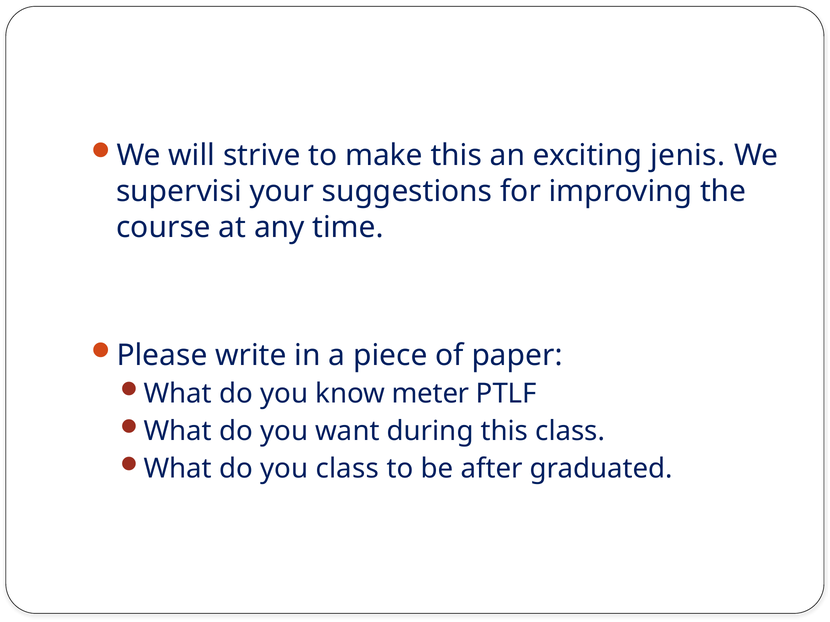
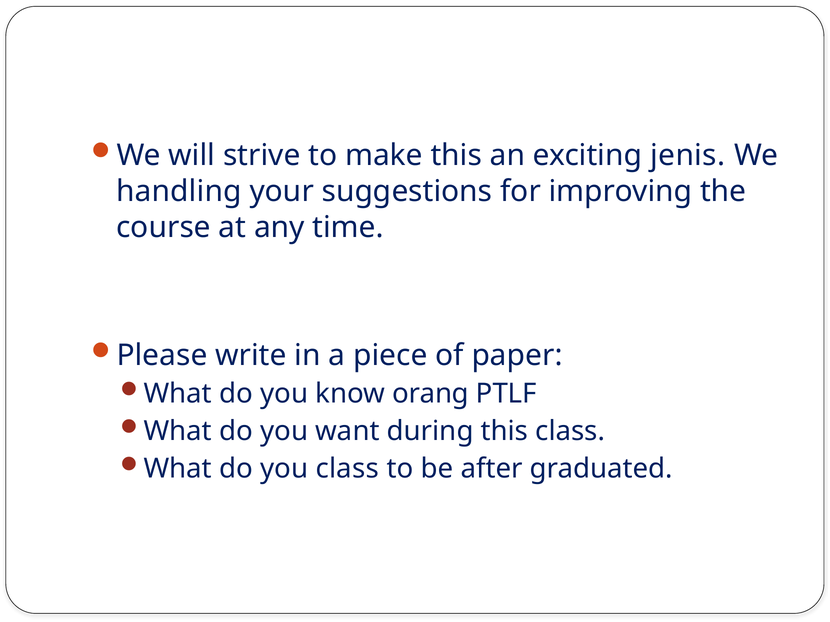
supervisi: supervisi -> handling
meter: meter -> orang
